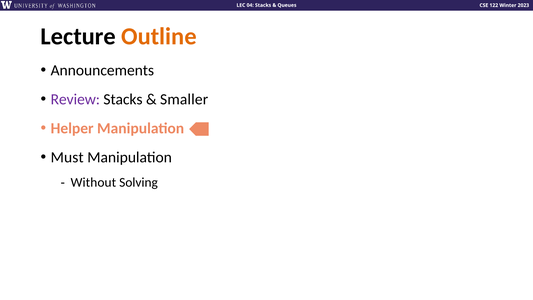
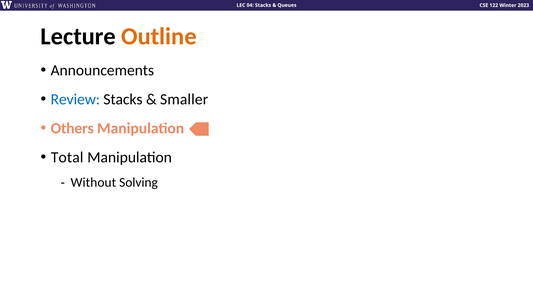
Review colour: purple -> blue
Helper: Helper -> Others
Must: Must -> Total
